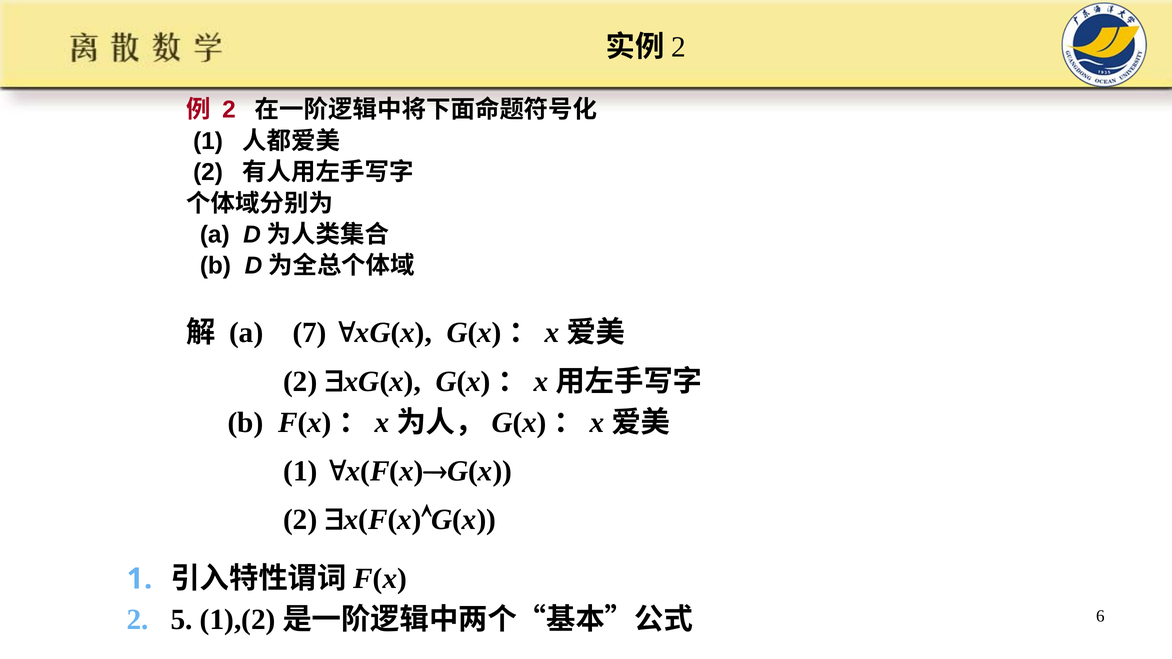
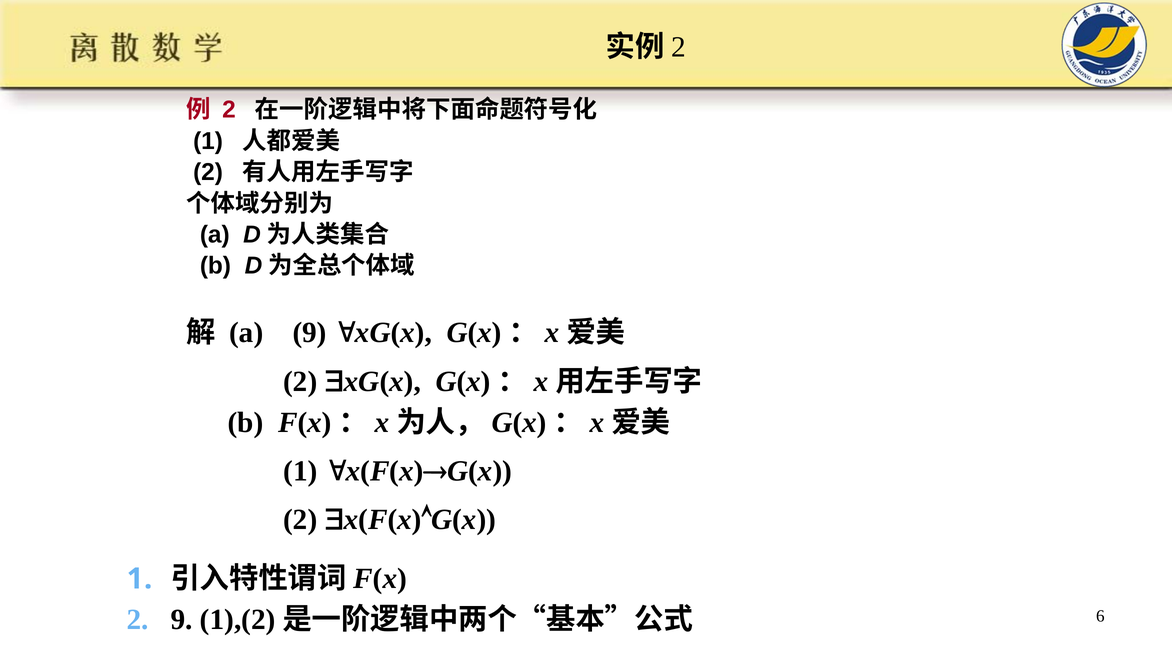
a 7: 7 -> 9
2 5: 5 -> 9
